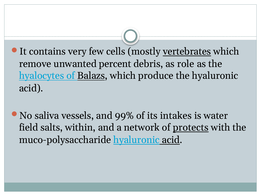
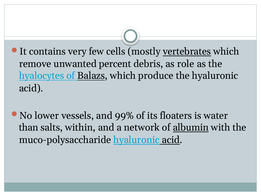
saliva: saliva -> lower
intakes: intakes -> floaters
field: field -> than
protects: protects -> albumin
